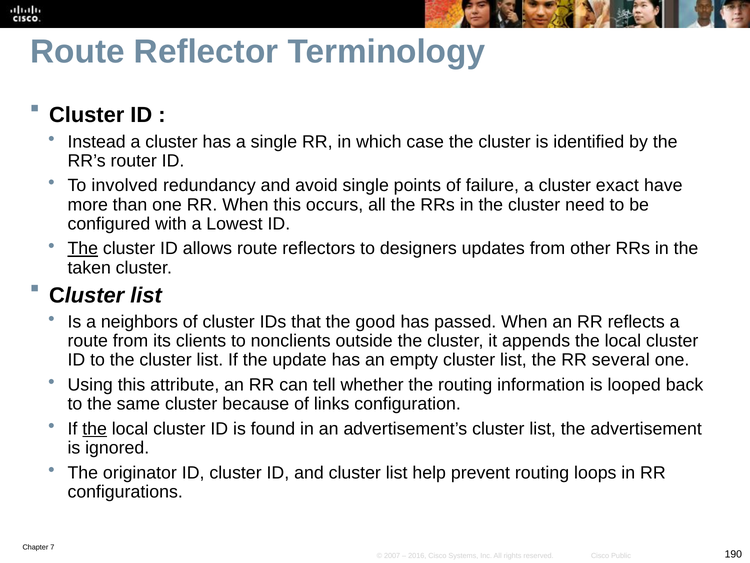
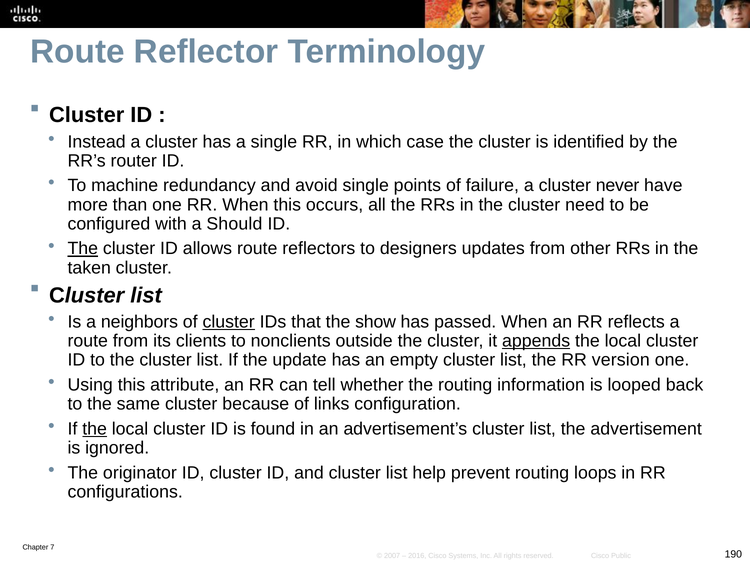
involved: involved -> machine
exact: exact -> never
Lowest: Lowest -> Should
cluster at (229, 322) underline: none -> present
good: good -> show
appends underline: none -> present
several: several -> version
